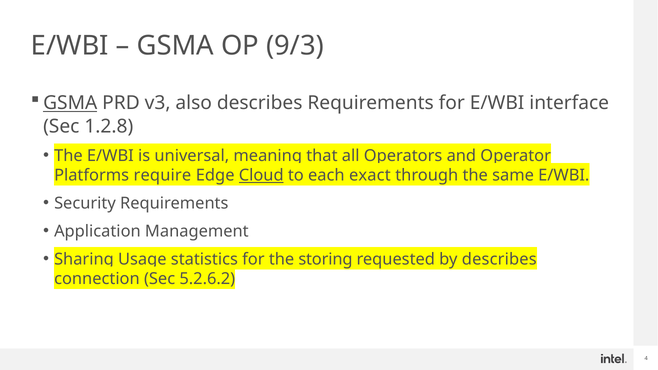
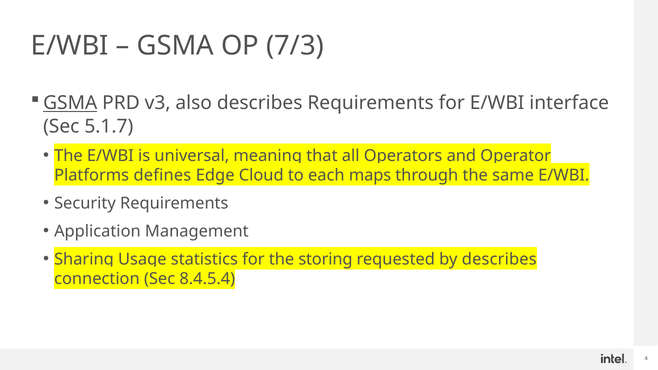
9/3: 9/3 -> 7/3
1.2.8: 1.2.8 -> 5.1.7
require: require -> defines
Cloud underline: present -> none
exact: exact -> maps
5.2.6.2: 5.2.6.2 -> 8.4.5.4
